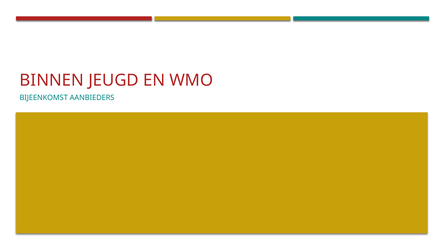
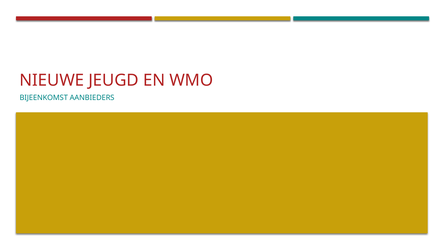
BINNEN: BINNEN -> NIEUWE
